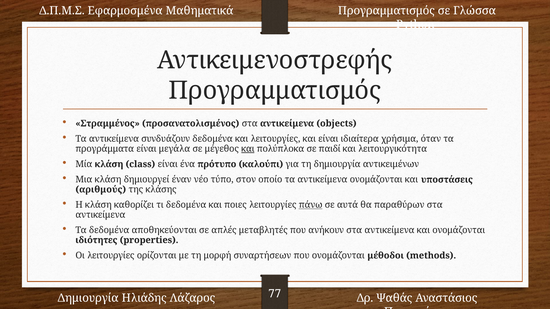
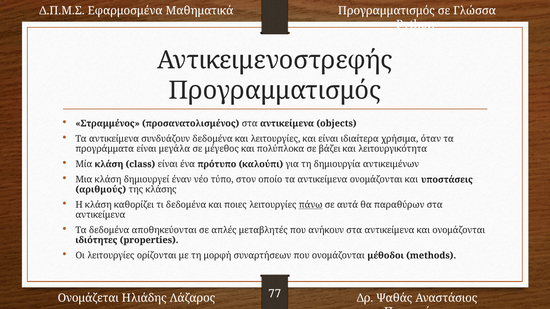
και at (248, 149) underline: present -> none
παιδί: παιδί -> βάζει
Δημιουργία at (88, 298): Δημιουργία -> Ονομάζεται
